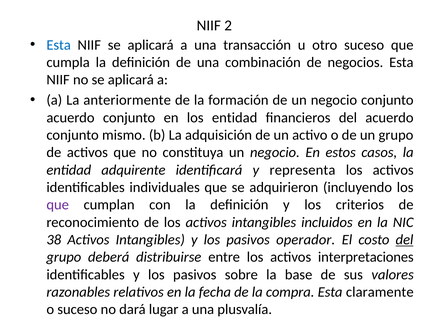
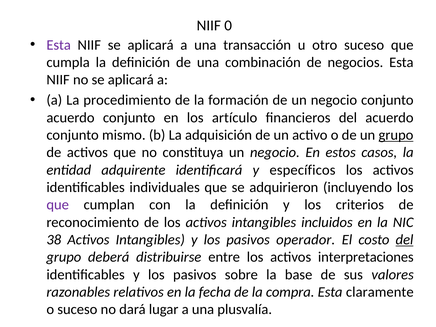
2: 2 -> 0
Esta at (59, 45) colour: blue -> purple
anteriormente: anteriormente -> procedimiento
los entidad: entidad -> artículo
grupo at (396, 135) underline: none -> present
representa: representa -> específicos
